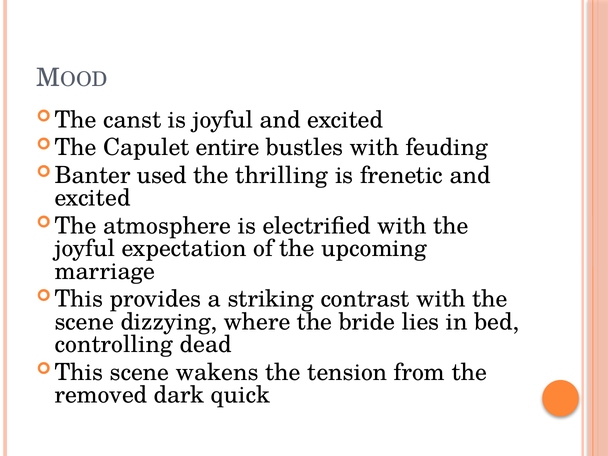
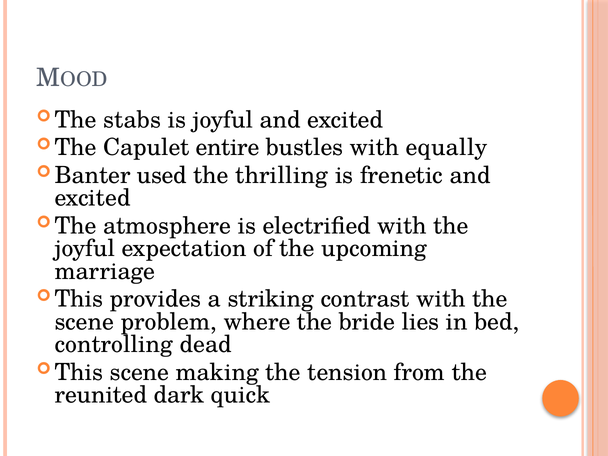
canst: canst -> stabs
feuding: feuding -> equally
dizzying: dizzying -> problem
wakens: wakens -> making
removed: removed -> reunited
